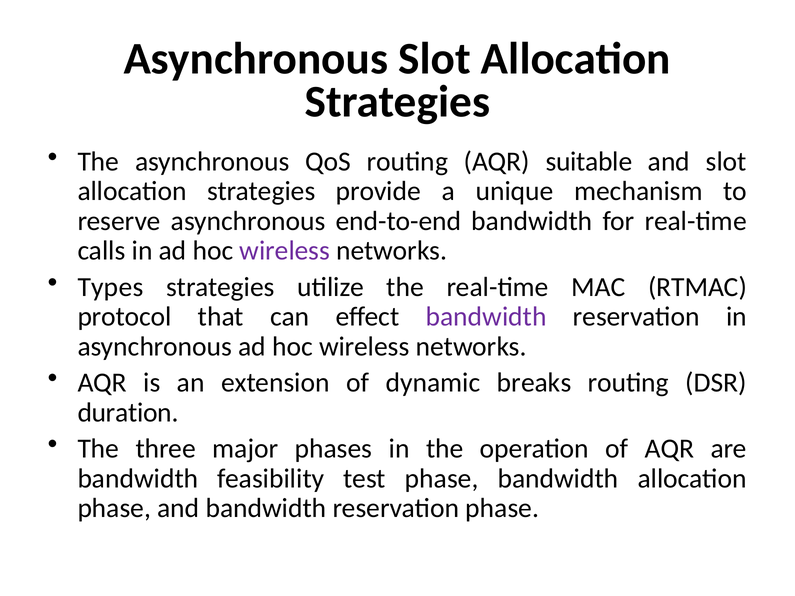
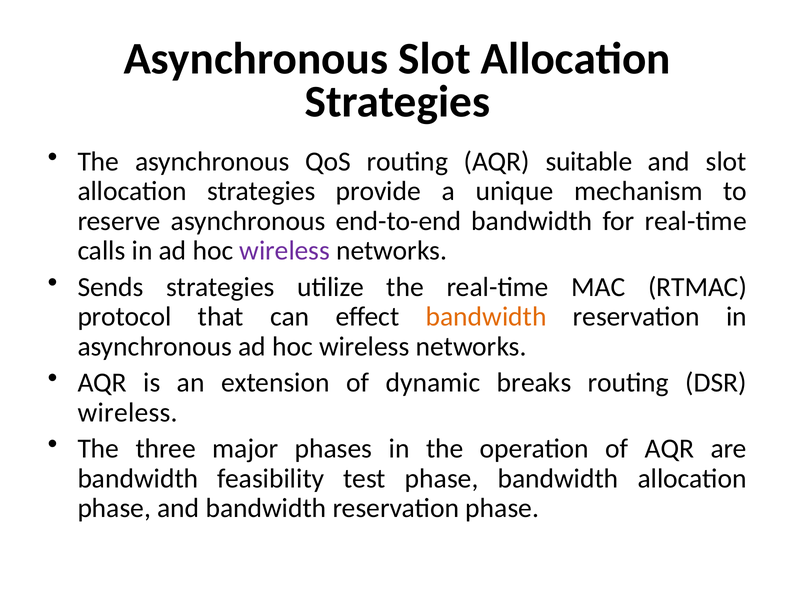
Types: Types -> Sends
bandwidth at (486, 317) colour: purple -> orange
duration at (128, 413): duration -> wireless
